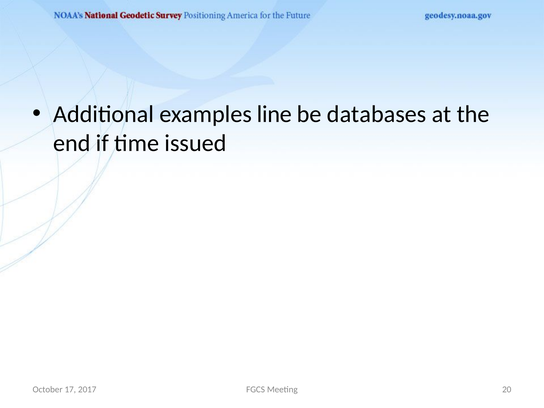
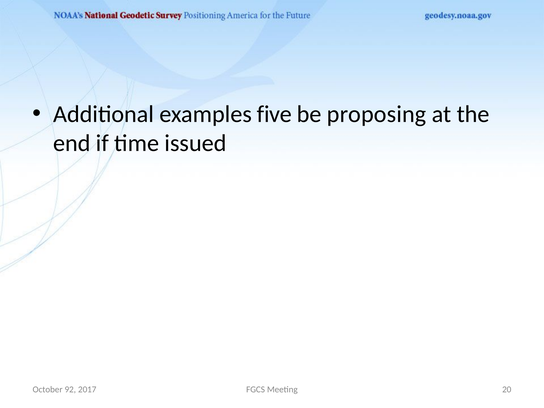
line: line -> five
databases: databases -> proposing
17: 17 -> 92
